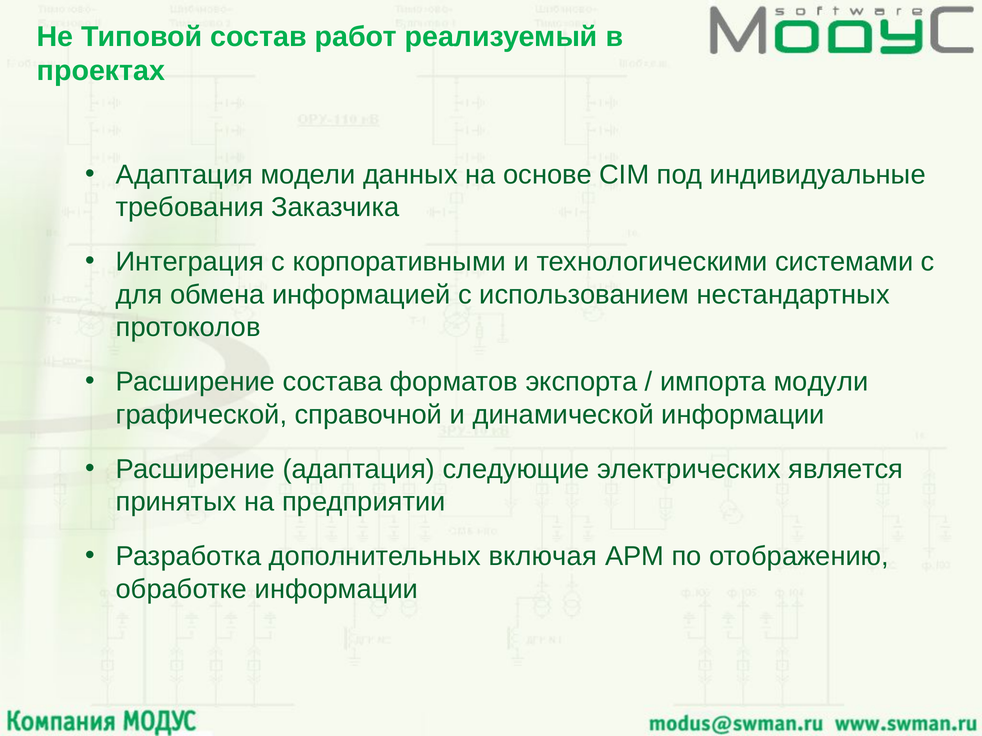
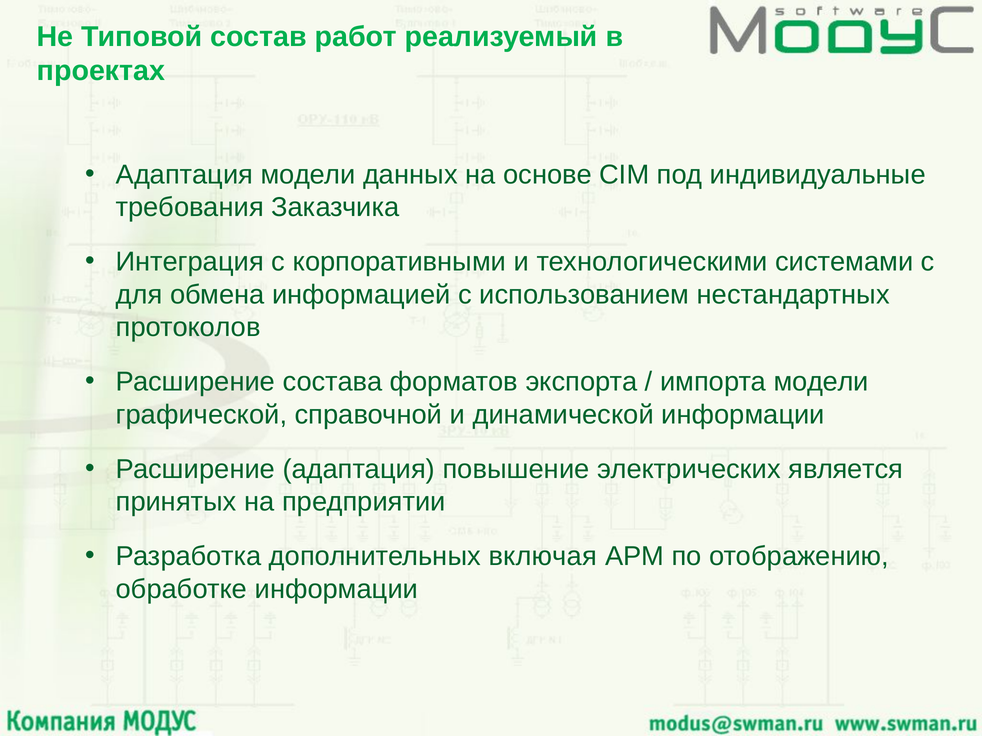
импорта модули: модули -> модели
следующие: следующие -> повышение
